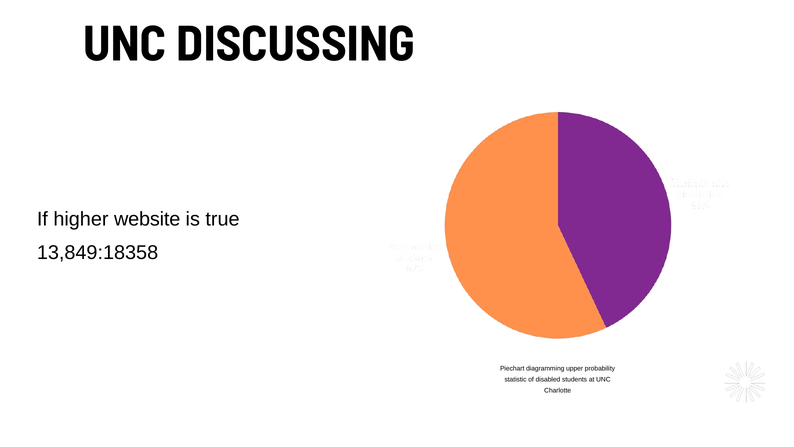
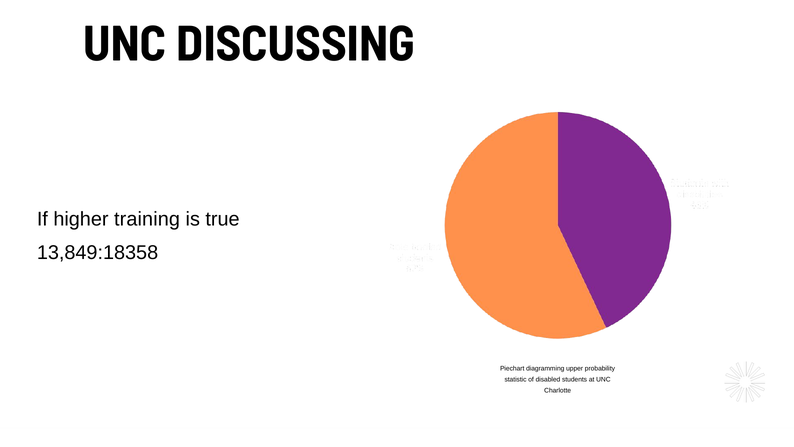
website: website -> training
